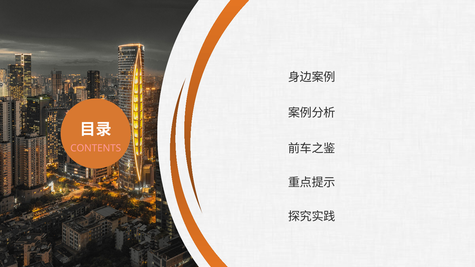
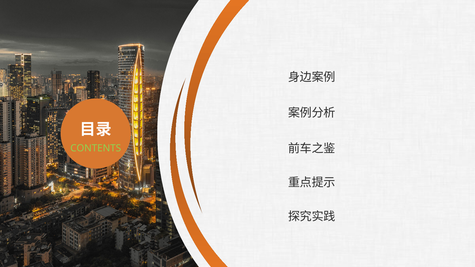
CONTENTS colour: pink -> light green
